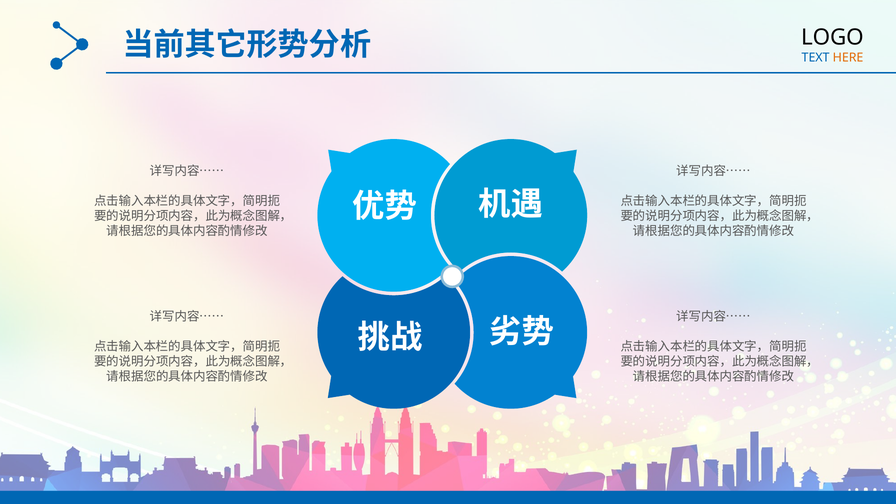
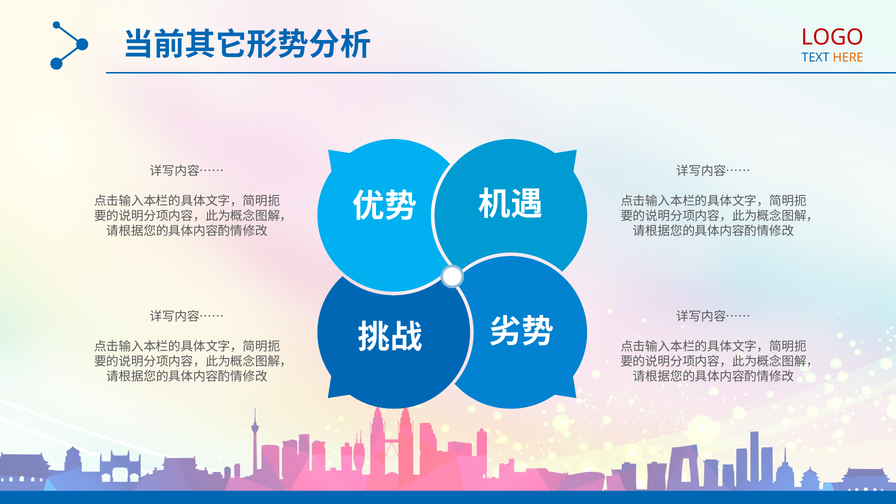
LOGO colour: black -> red
